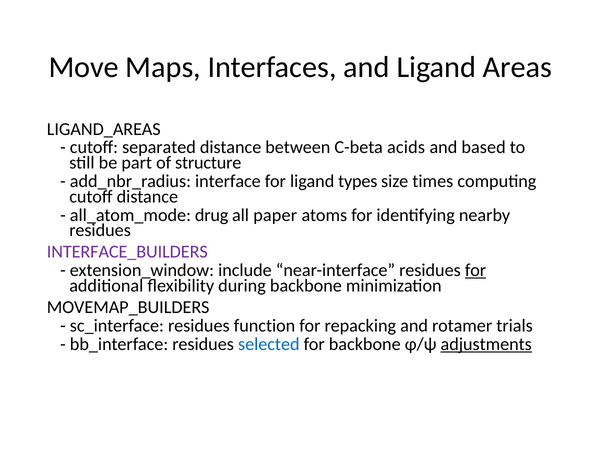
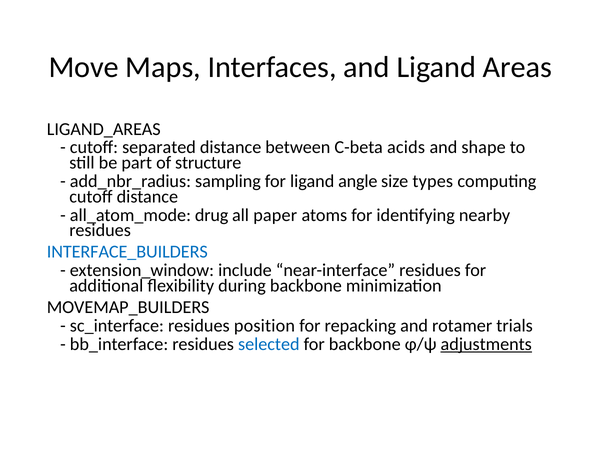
based: based -> shape
interface: interface -> sampling
types: types -> angle
times: times -> types
INTERFACE_BUILDERS colour: purple -> blue
for at (476, 270) underline: present -> none
function: function -> position
